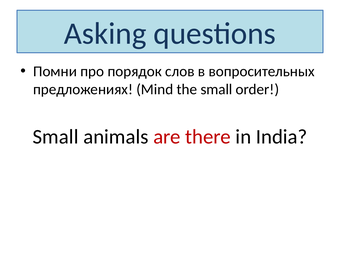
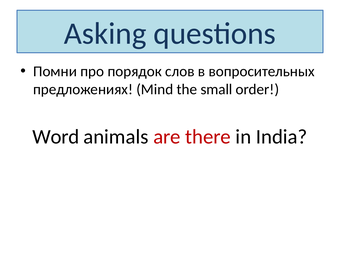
Small at (56, 137): Small -> Word
